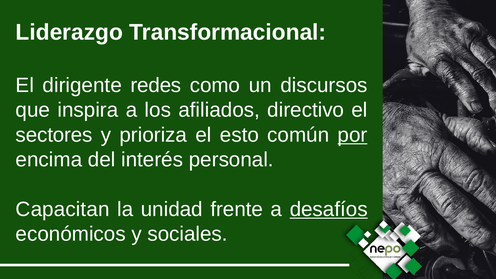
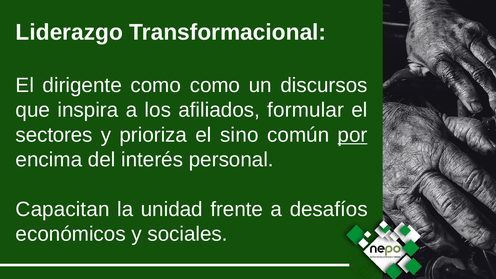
dirigente redes: redes -> como
directivo: directivo -> formular
esto: esto -> sino
desafíos underline: present -> none
